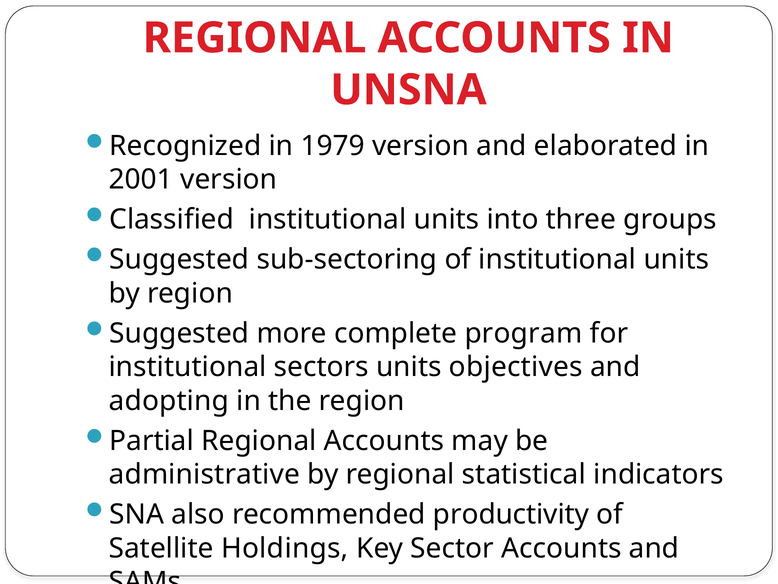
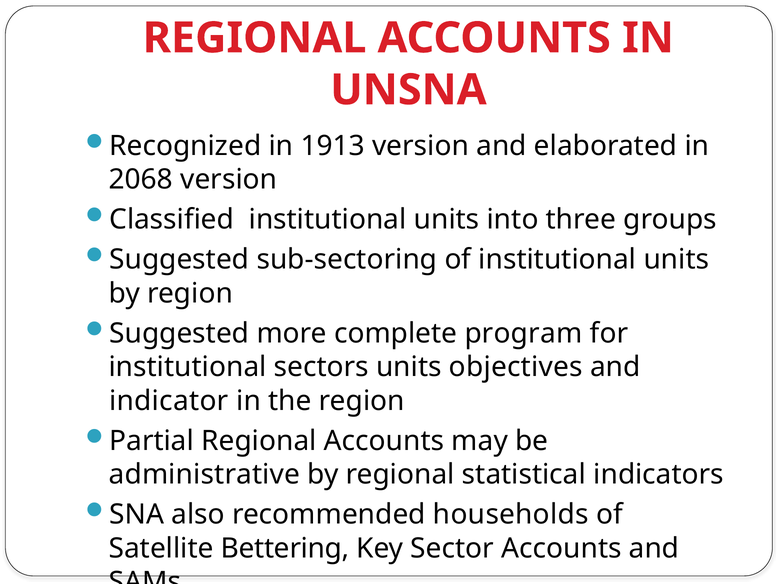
1979: 1979 -> 1913
2001: 2001 -> 2068
adopting: adopting -> indicator
productivity: productivity -> households
Holdings: Holdings -> Bettering
